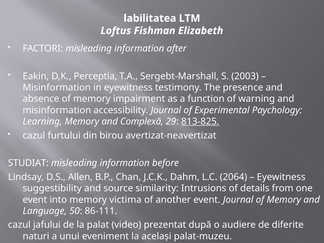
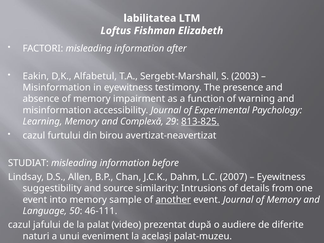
Perceptia: Perceptia -> Alfabetul
2064: 2064 -> 2007
victima: victima -> sample
another underline: none -> present
86-111: 86-111 -> 46-111
